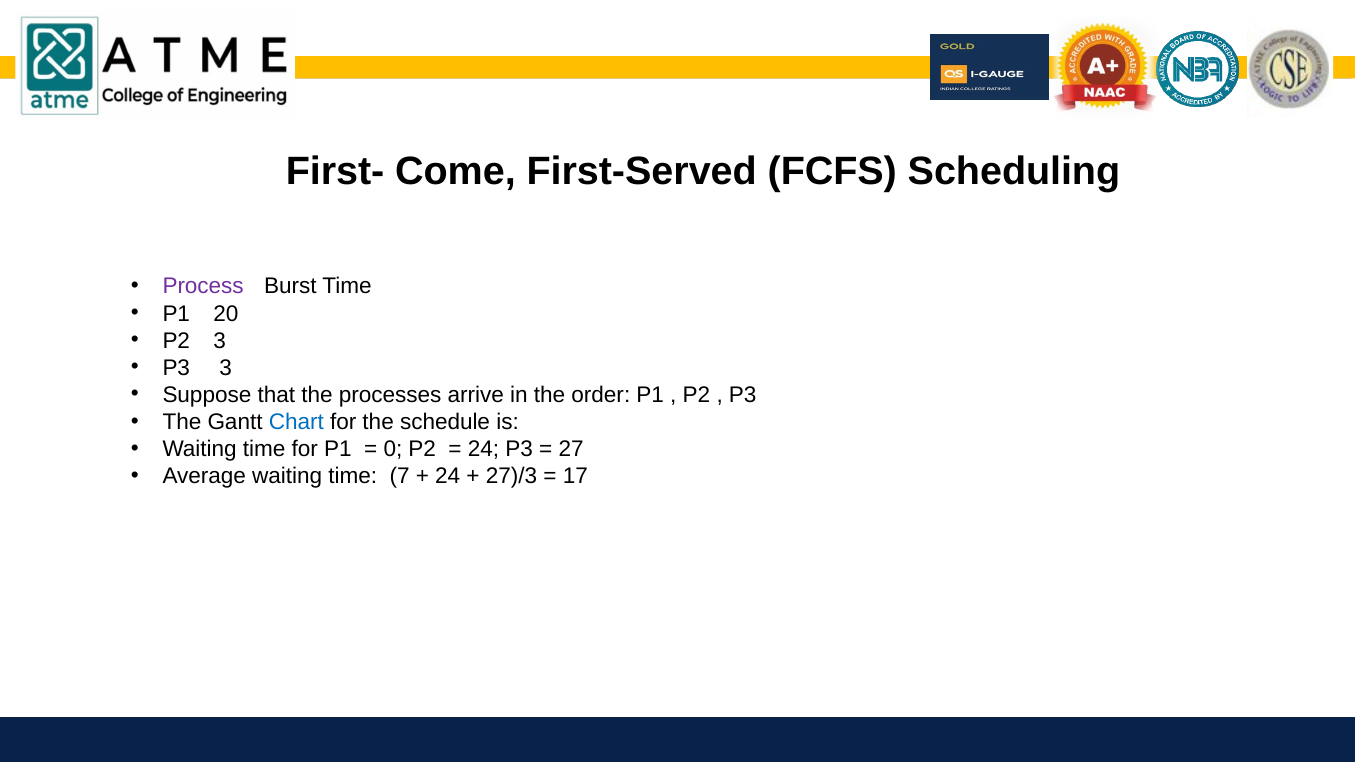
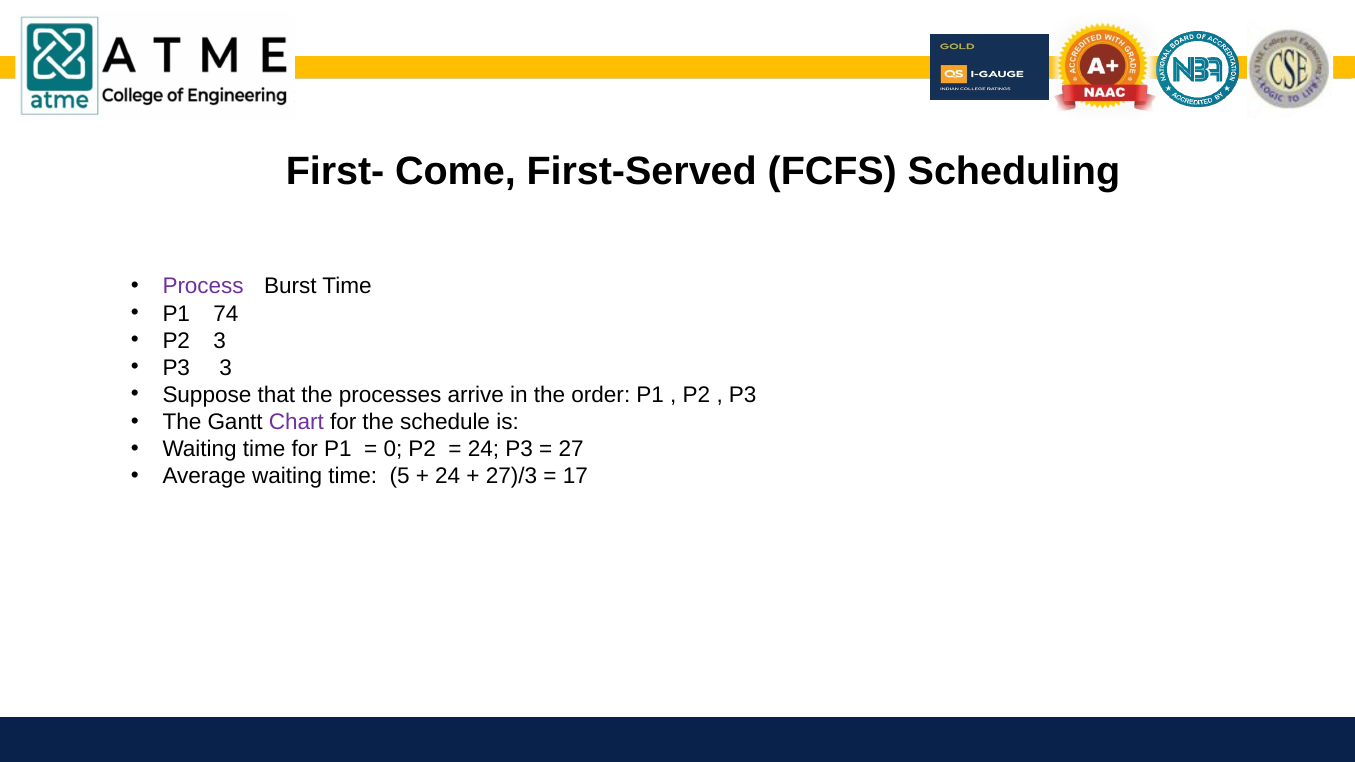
20: 20 -> 74
Chart colour: blue -> purple
7: 7 -> 5
